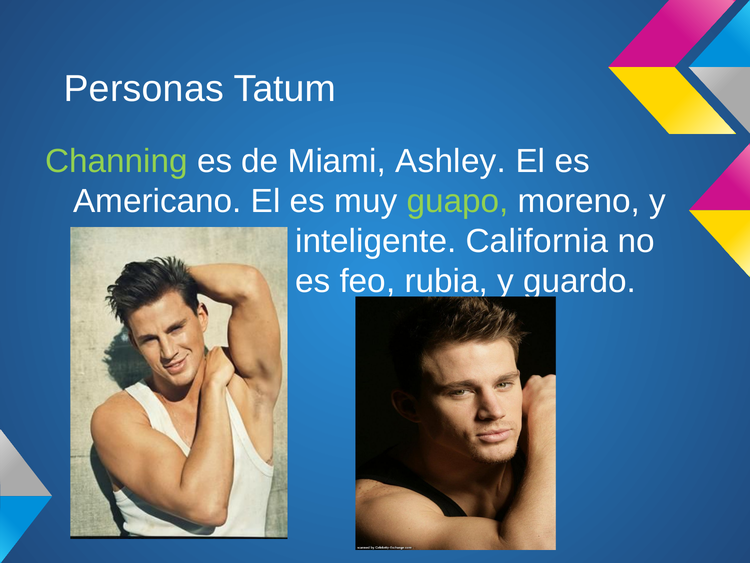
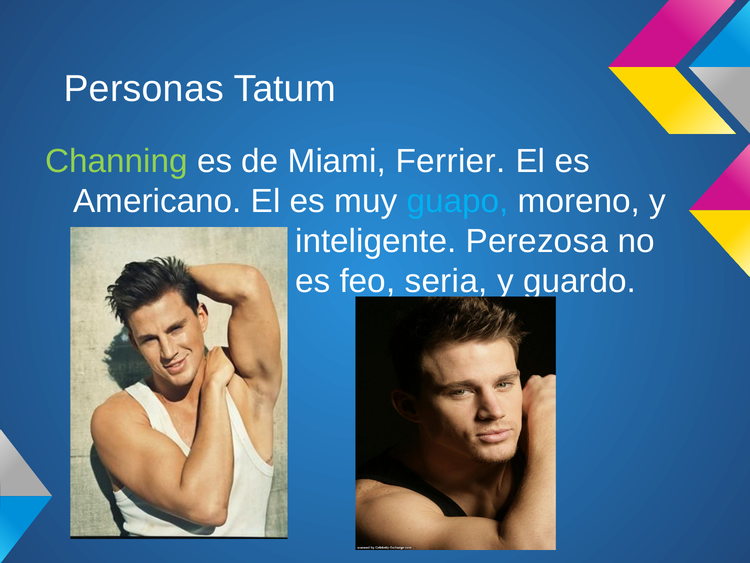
Ashley: Ashley -> Ferrier
guapo colour: light green -> light blue
California: California -> Perezosa
rubia: rubia -> seria
